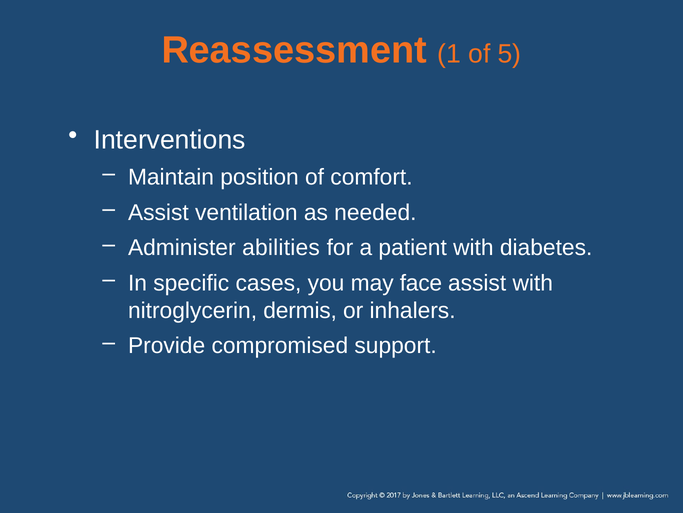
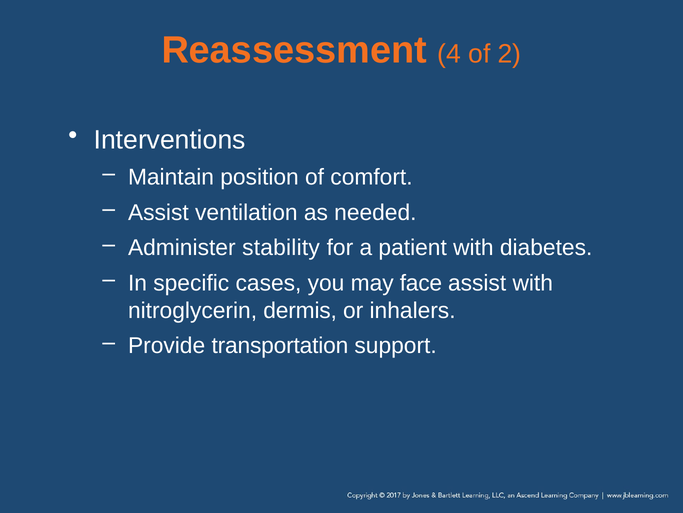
1: 1 -> 4
5: 5 -> 2
abilities: abilities -> stability
compromised: compromised -> transportation
